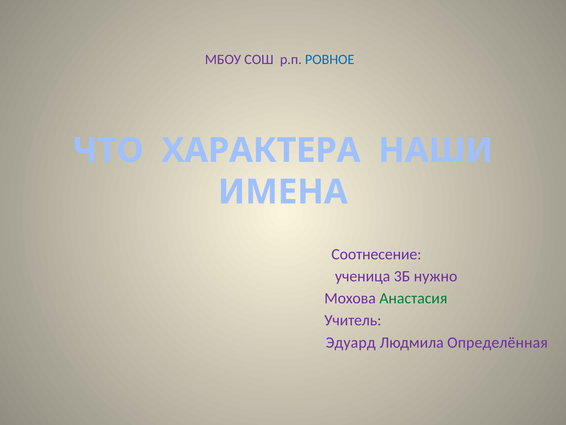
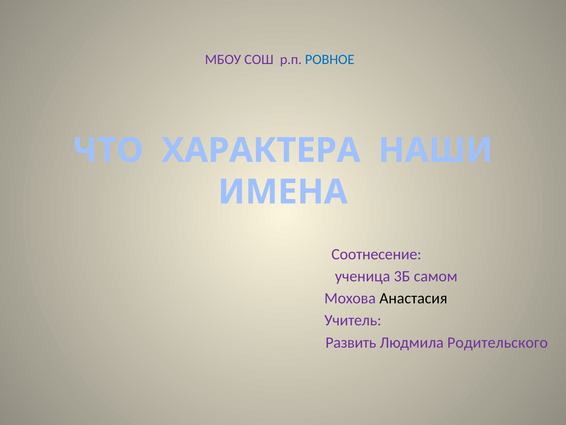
нужно: нужно -> самом
Анастасия colour: green -> black
Эдуард: Эдуард -> Развить
Определённая: Определённая -> Родительского
